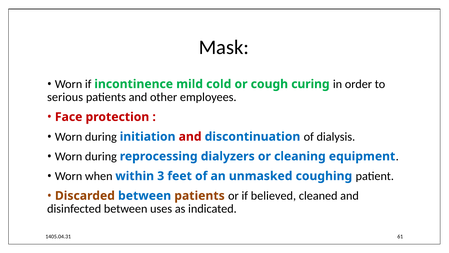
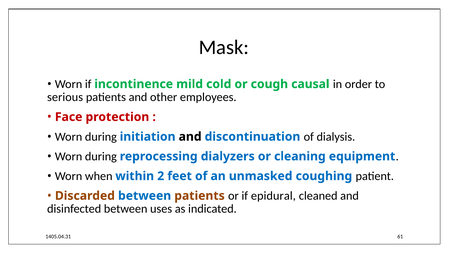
curing: curing -> causal
and at (190, 136) colour: red -> black
3: 3 -> 2
believed: believed -> epidural
